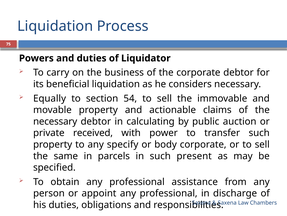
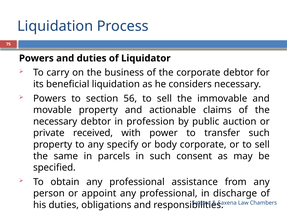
Equally at (50, 98): Equally -> Powers
54: 54 -> 56
calculating: calculating -> profession
present: present -> consent
